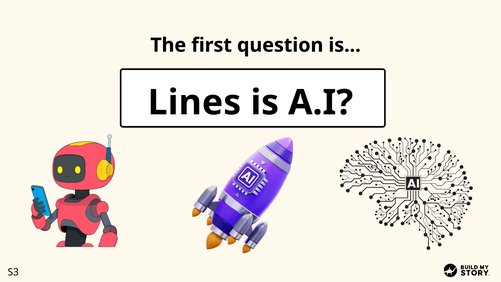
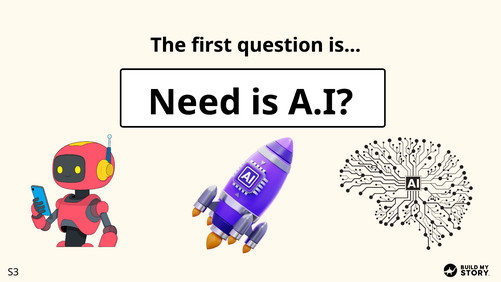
Lines: Lines -> Need
